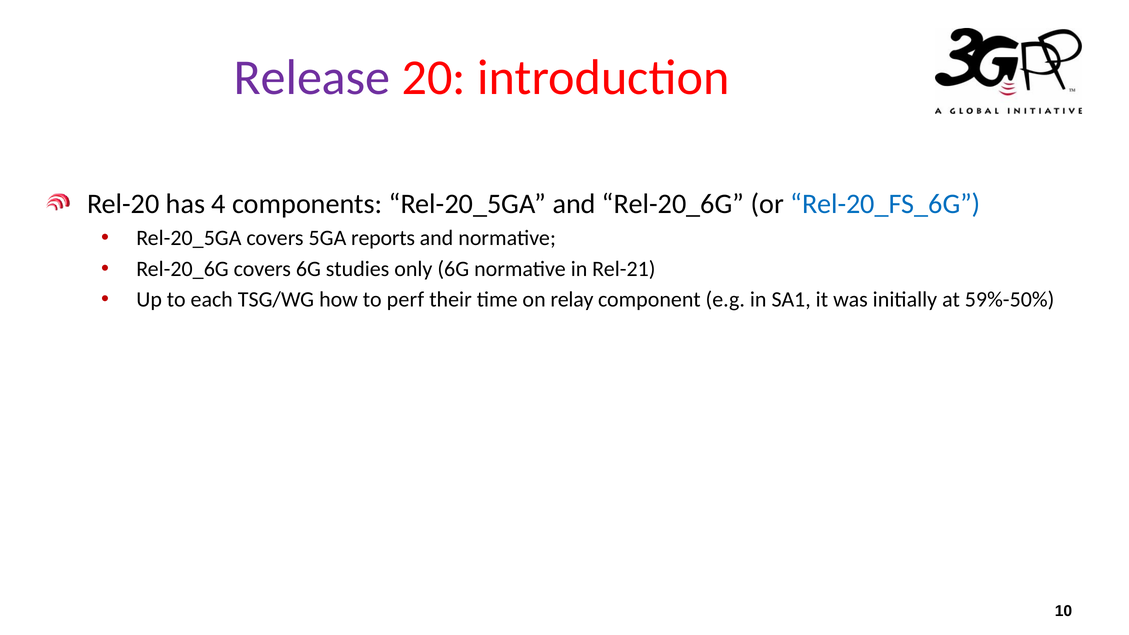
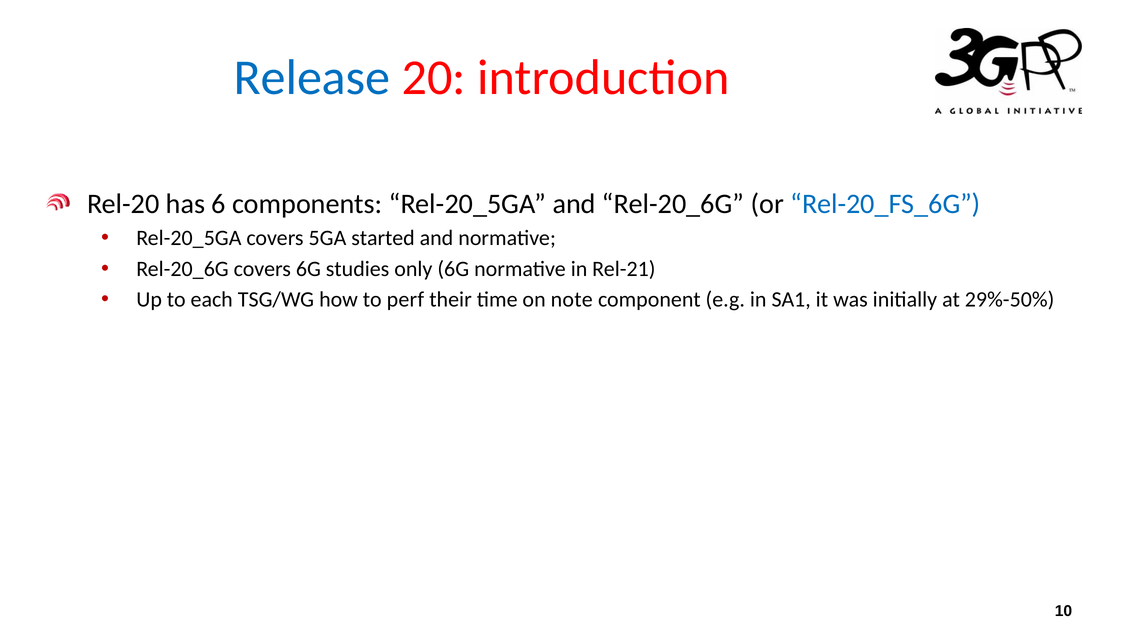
Release colour: purple -> blue
4: 4 -> 6
reports: reports -> started
relay: relay -> note
59%-50%: 59%-50% -> 29%-50%
